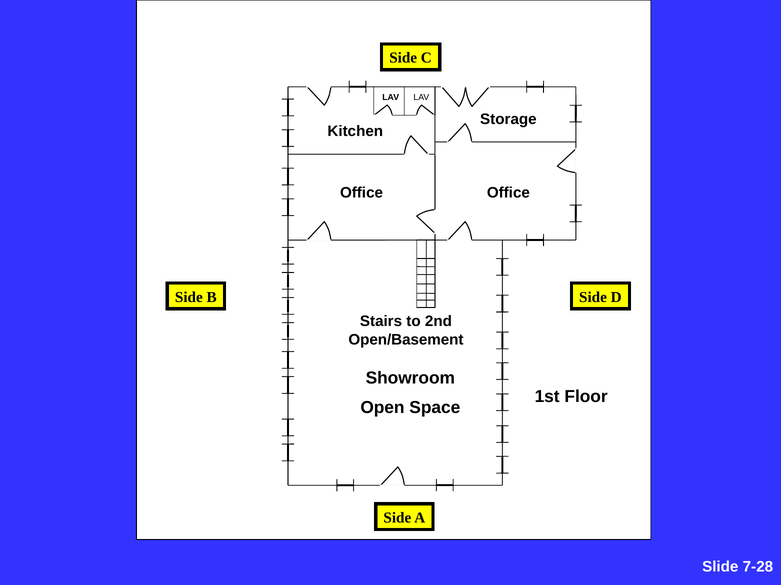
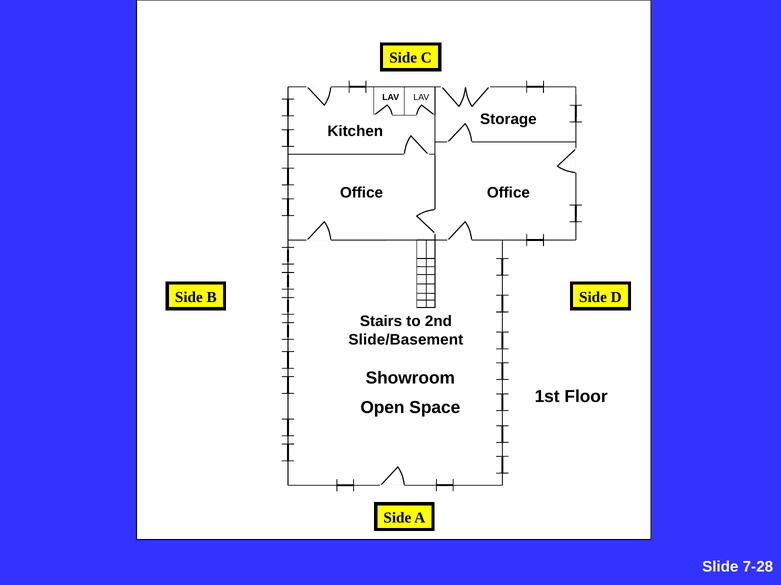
Open/Basement: Open/Basement -> Slide/Basement
